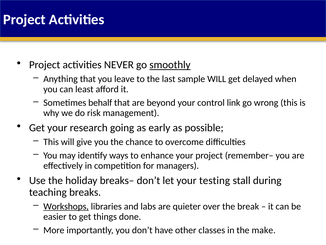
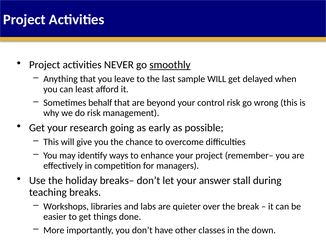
control link: link -> risk
testing: testing -> answer
Workshops underline: present -> none
make: make -> down
